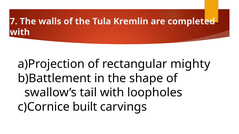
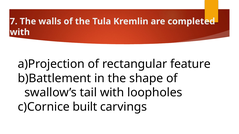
mighty: mighty -> feature
